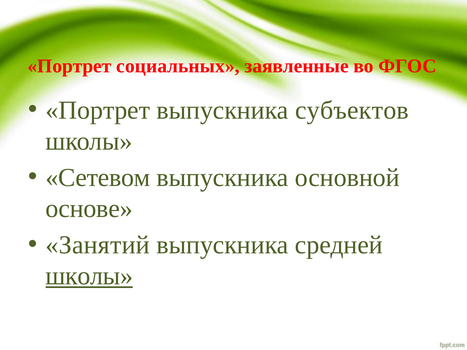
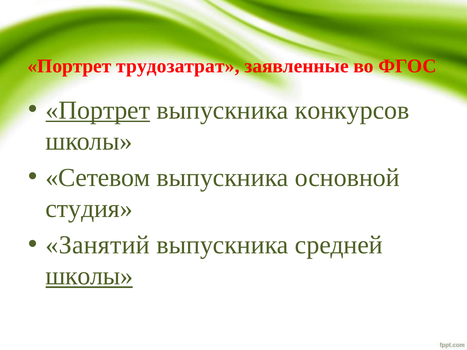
социальных: социальных -> трудозатрат
Портрет at (98, 110) underline: none -> present
субъектов: субъектов -> конкурсов
основе: основе -> студия
